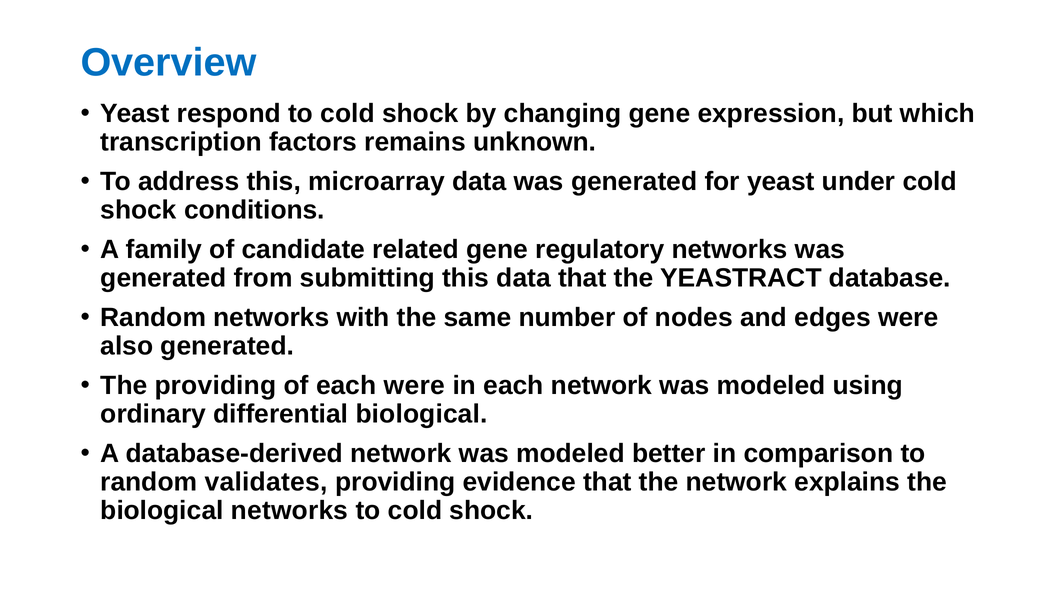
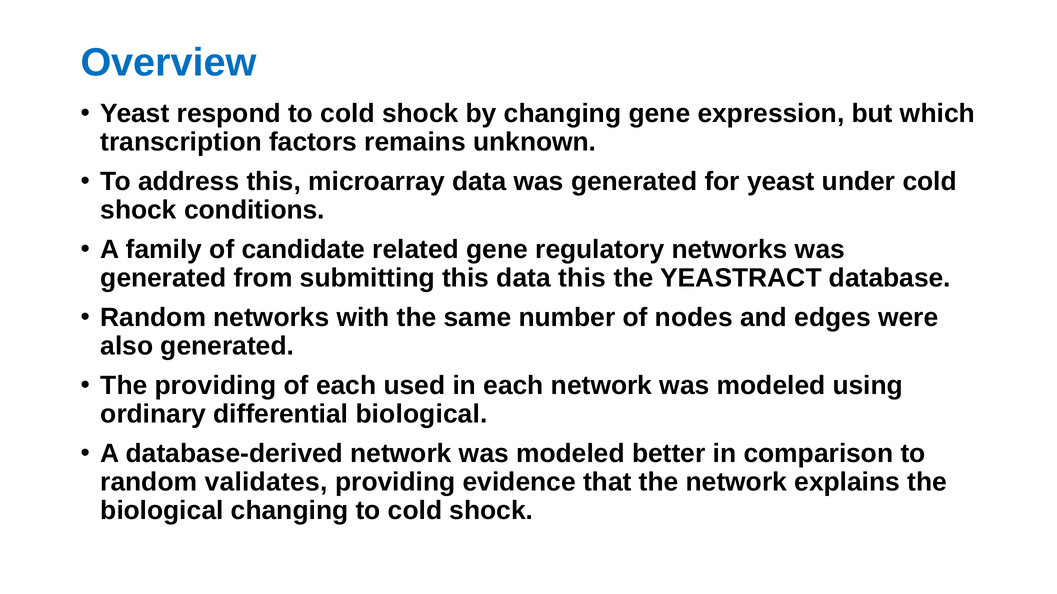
data that: that -> this
each were: were -> used
biological networks: networks -> changing
